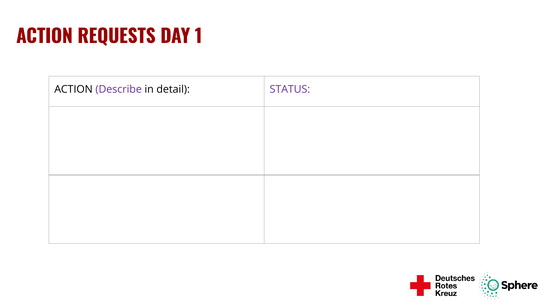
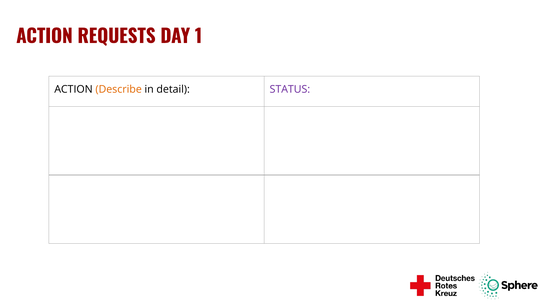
Describe colour: purple -> orange
